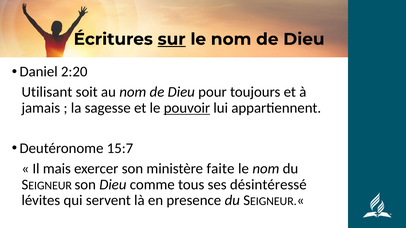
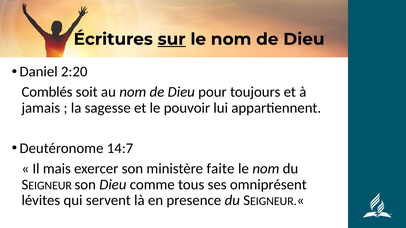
Utilisant: Utilisant -> Comblés
pouvoir underline: present -> none
15:7: 15:7 -> 14:7
désintéressé: désintéressé -> omniprésent
